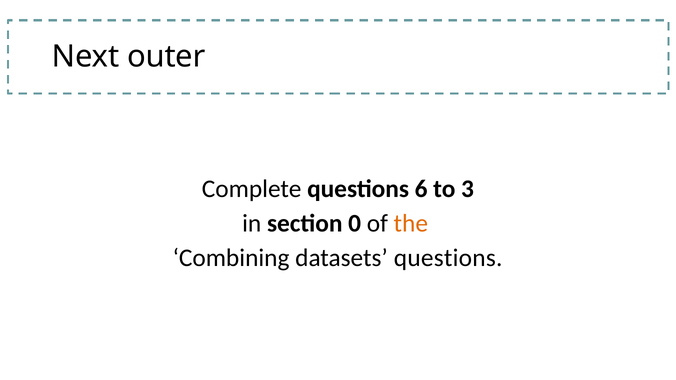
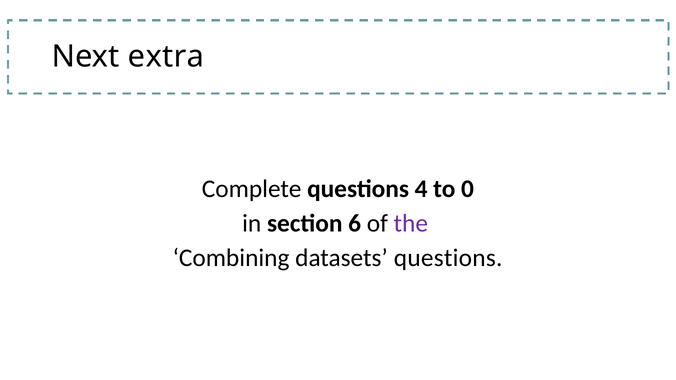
outer: outer -> extra
6: 6 -> 4
3: 3 -> 0
0: 0 -> 6
the colour: orange -> purple
